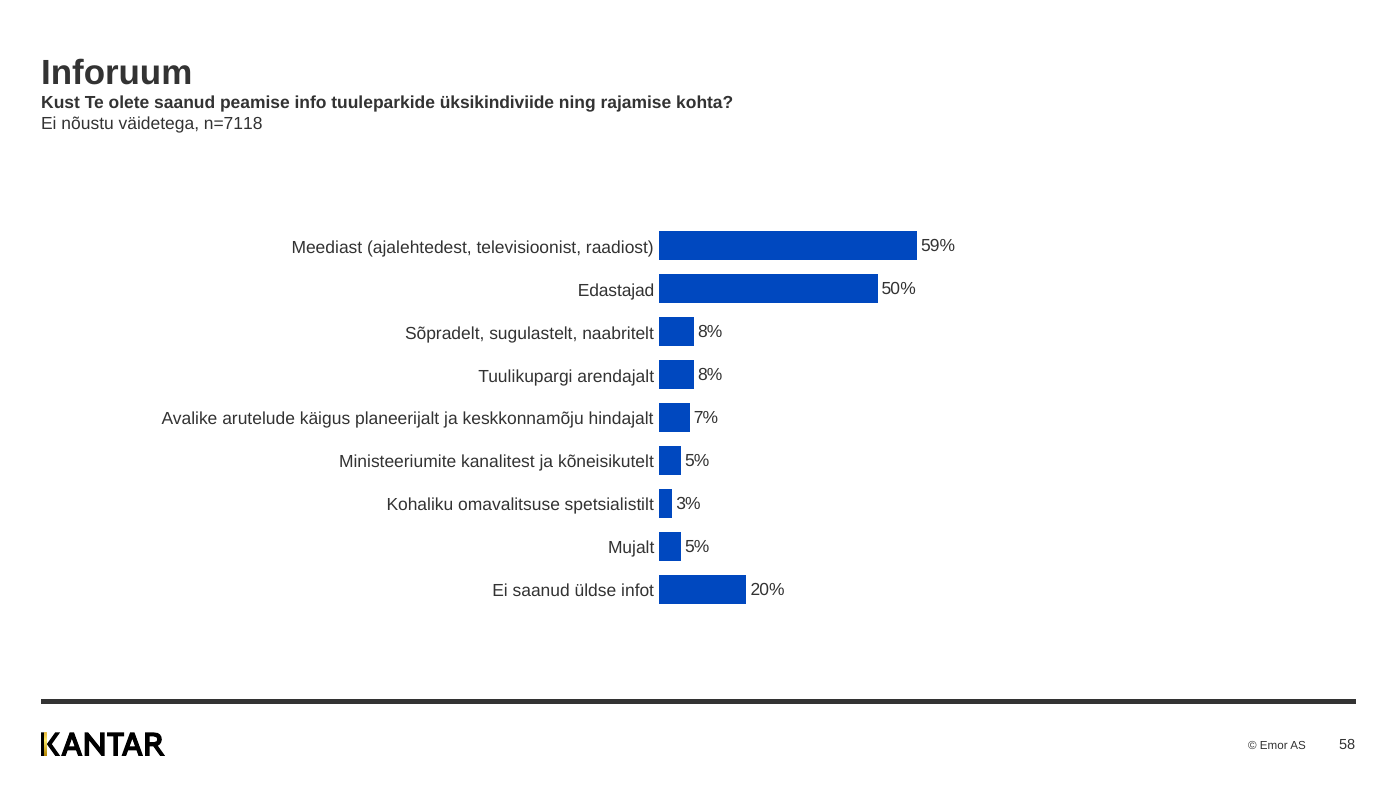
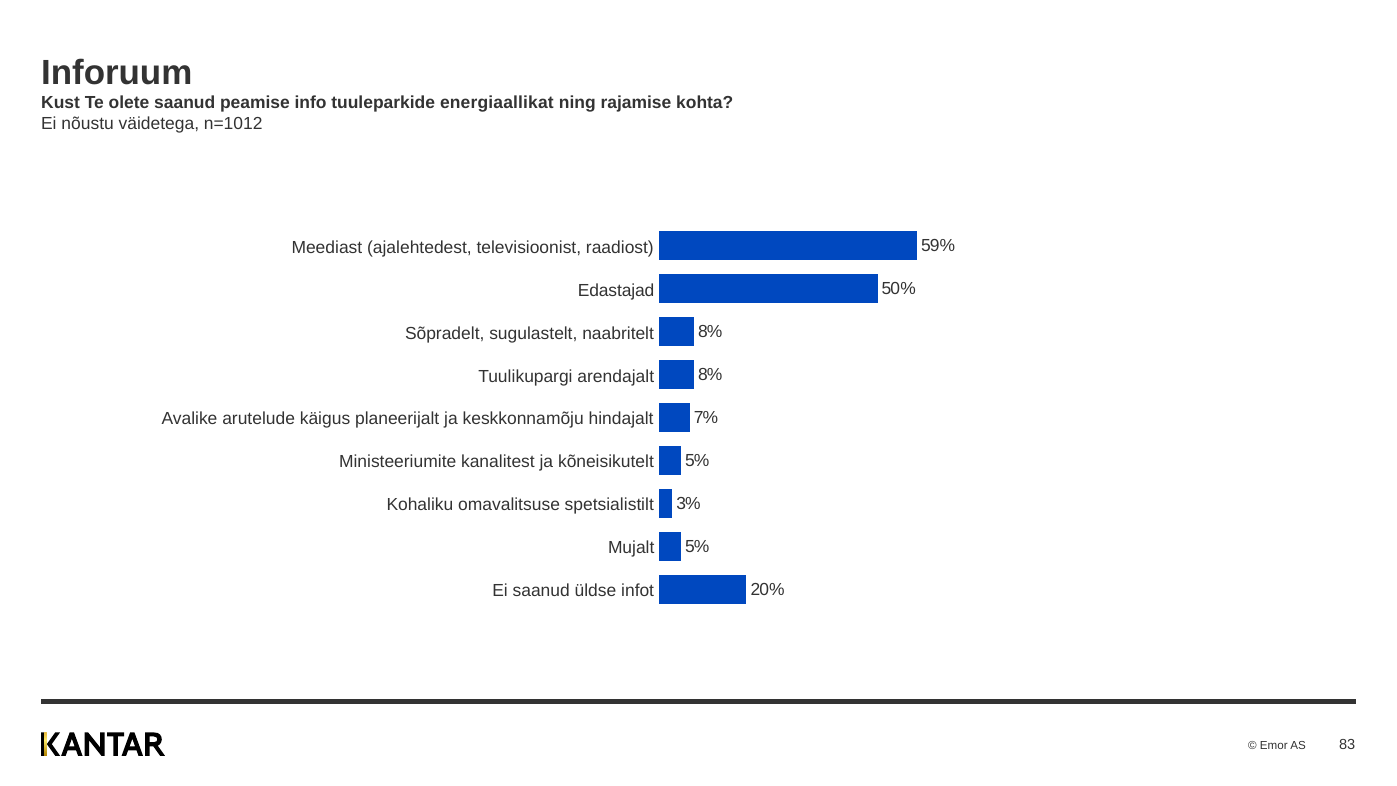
üksikindiviide: üksikindiviide -> energiaallikat
n=7118: n=7118 -> n=1012
58: 58 -> 83
